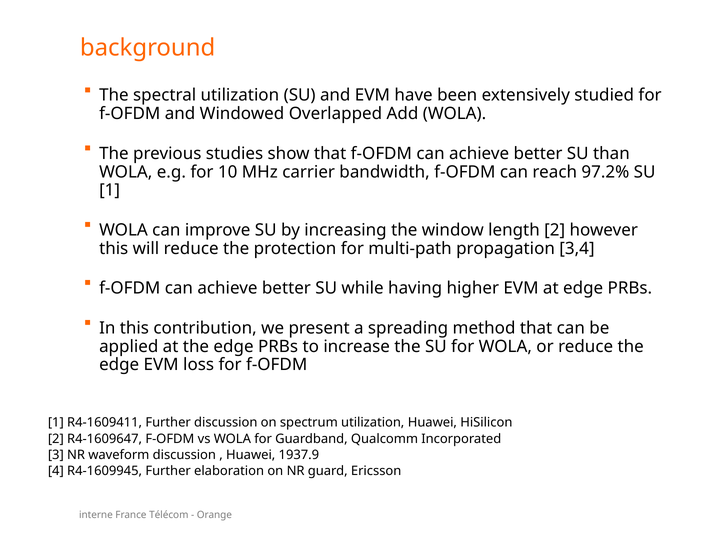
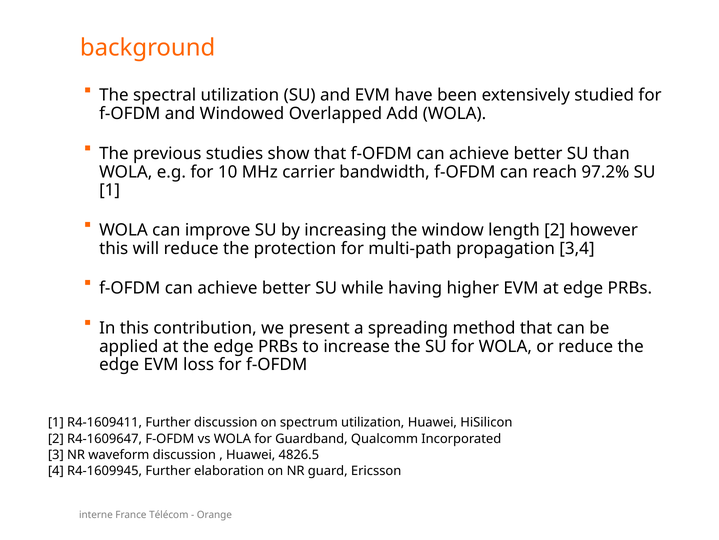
1937.9: 1937.9 -> 4826.5
